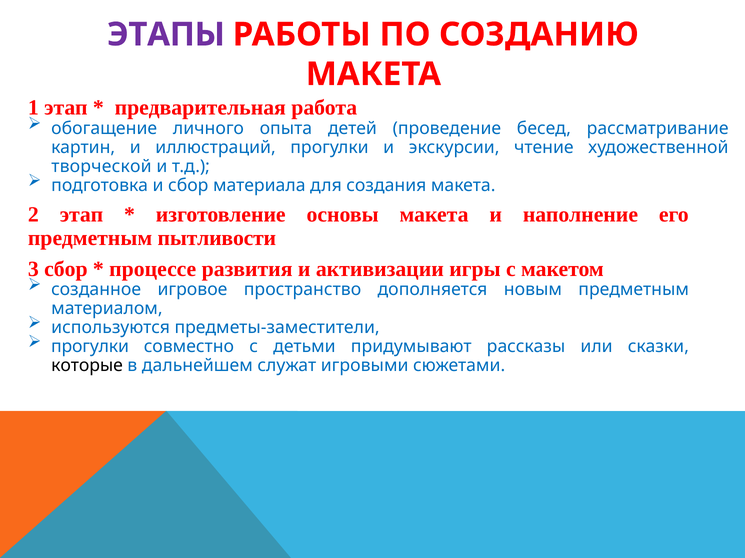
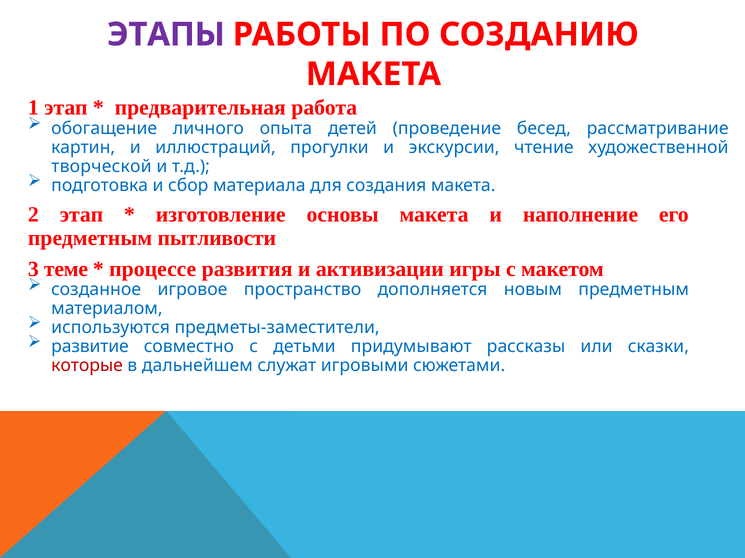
3 сбор: сбор -> теме
прогулки at (90, 347): прогулки -> развитие
которые colour: black -> red
